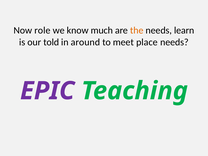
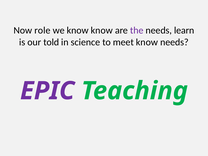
know much: much -> know
the colour: orange -> purple
around: around -> science
meet place: place -> know
